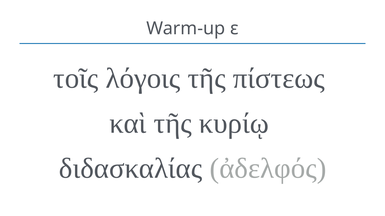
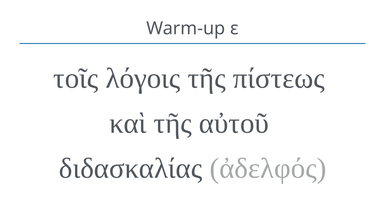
κυρίῳ: κυρίῳ -> αὐτοῦ
